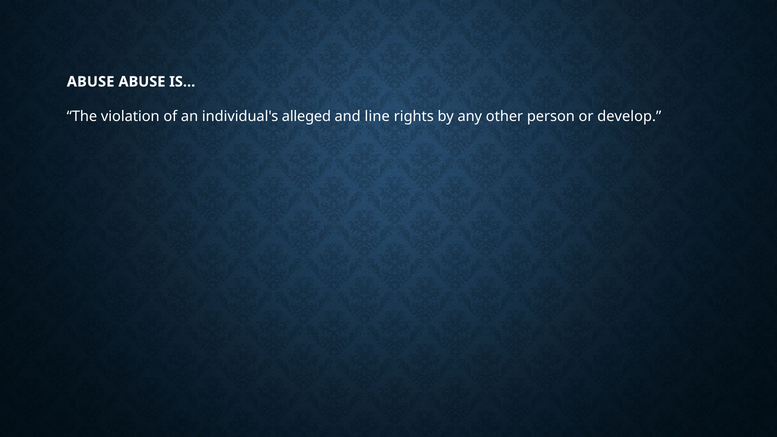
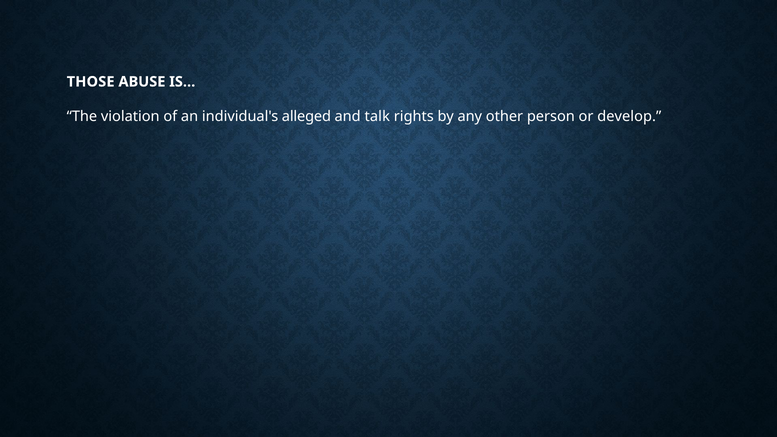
ABUSE at (91, 82): ABUSE -> THOSE
line: line -> talk
